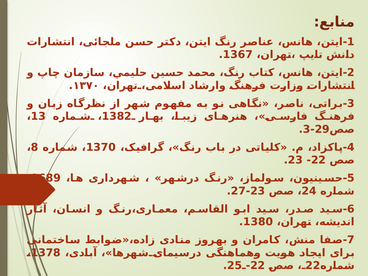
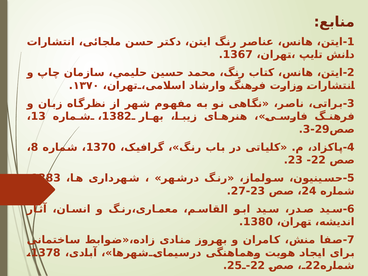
1689: 1689 -> 1383
